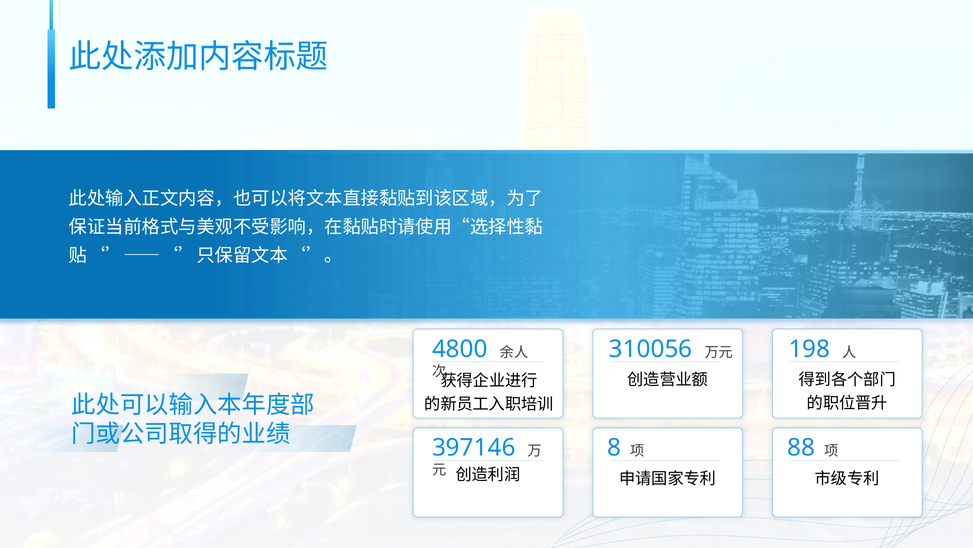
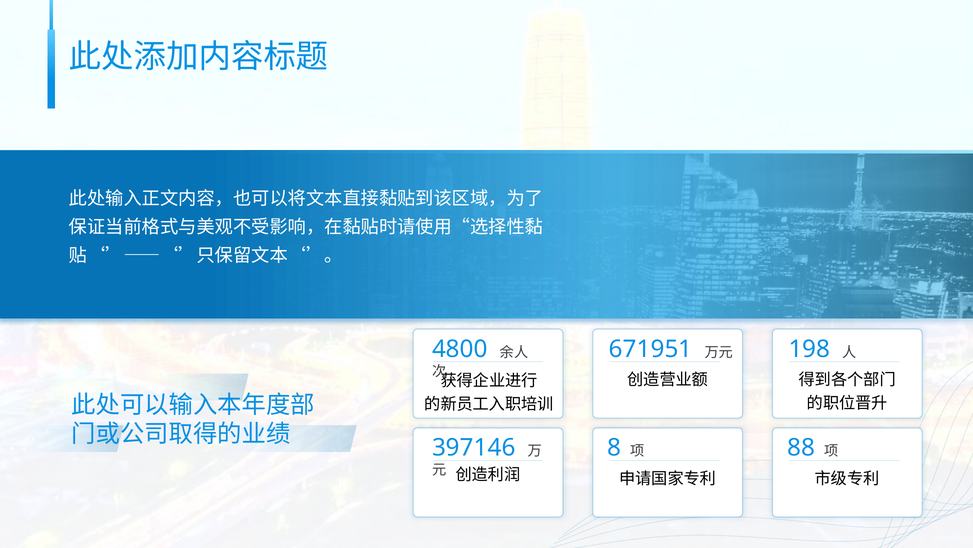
310056: 310056 -> 671951
